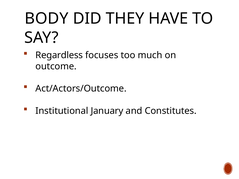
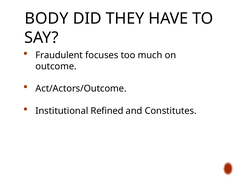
Regardless: Regardless -> Fraudulent
January: January -> Refined
